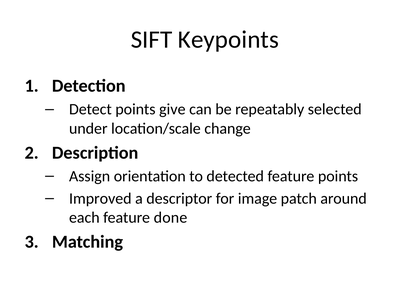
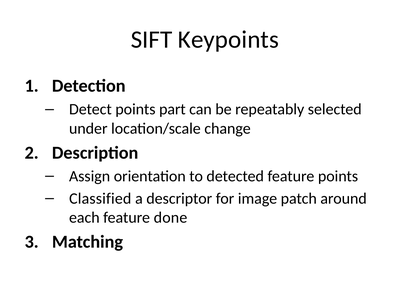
give: give -> part
Improved: Improved -> Classified
